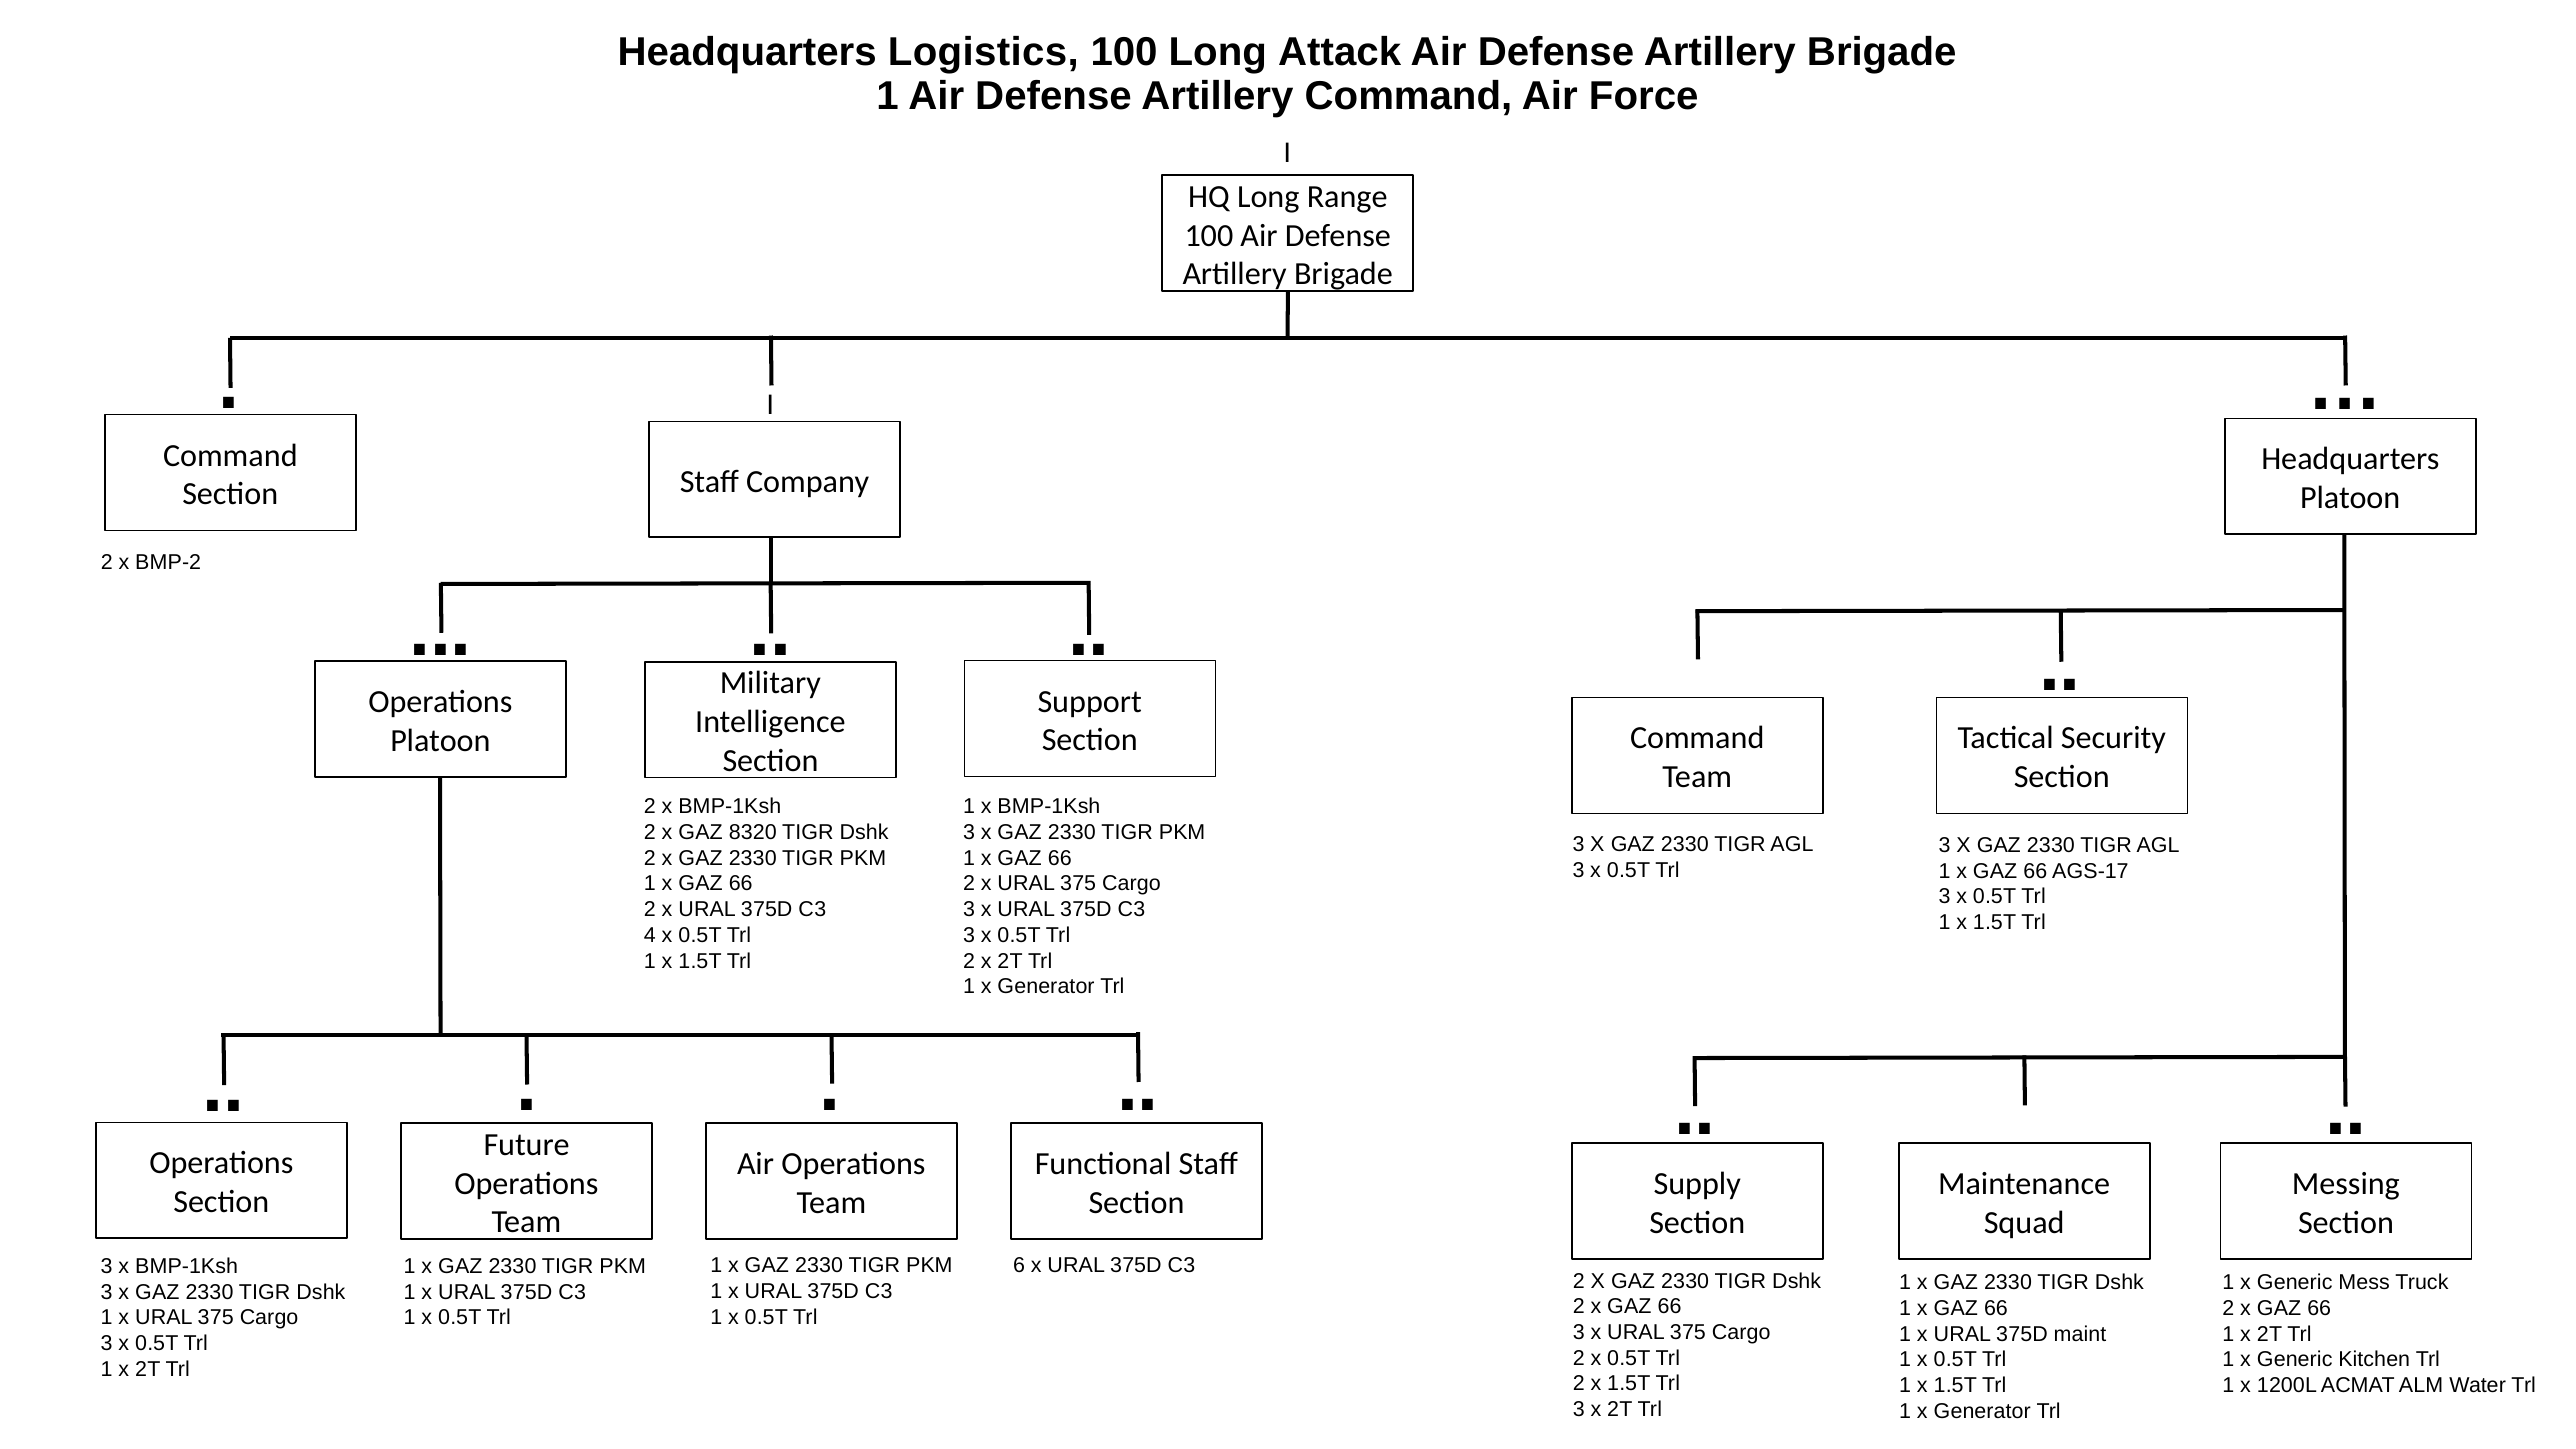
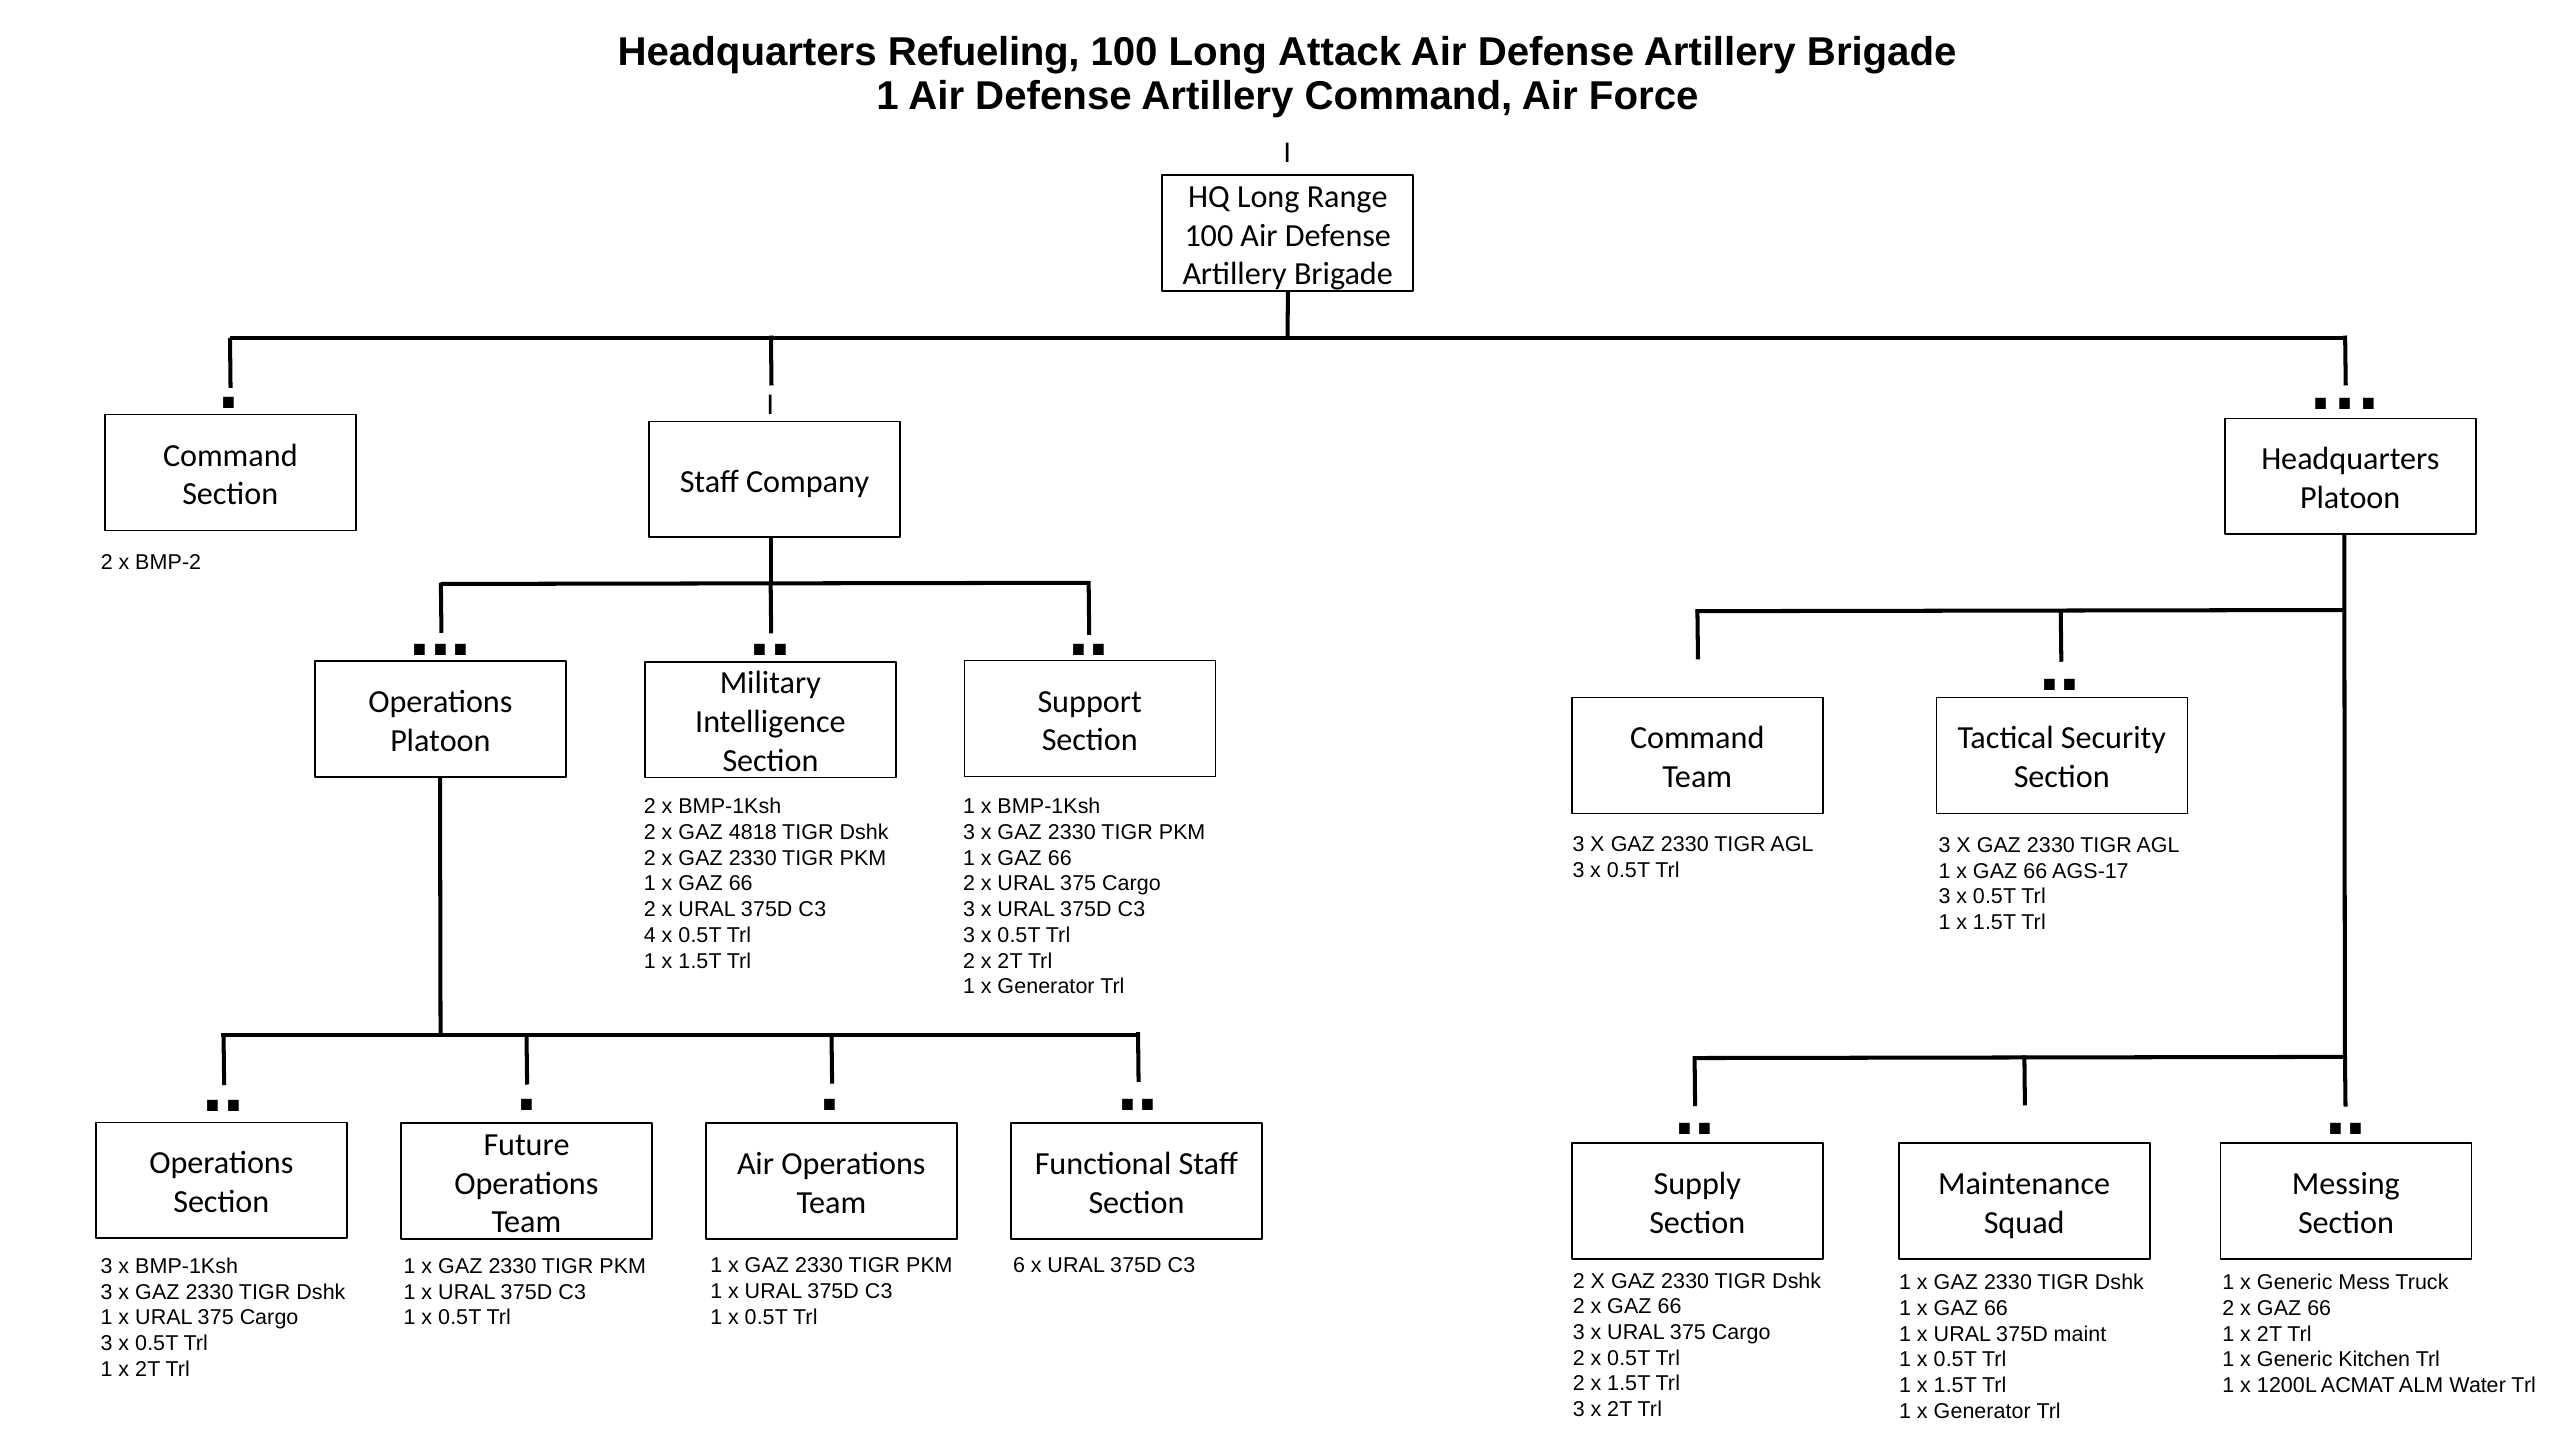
Logistics: Logistics -> Refueling
8320: 8320 -> 4818
